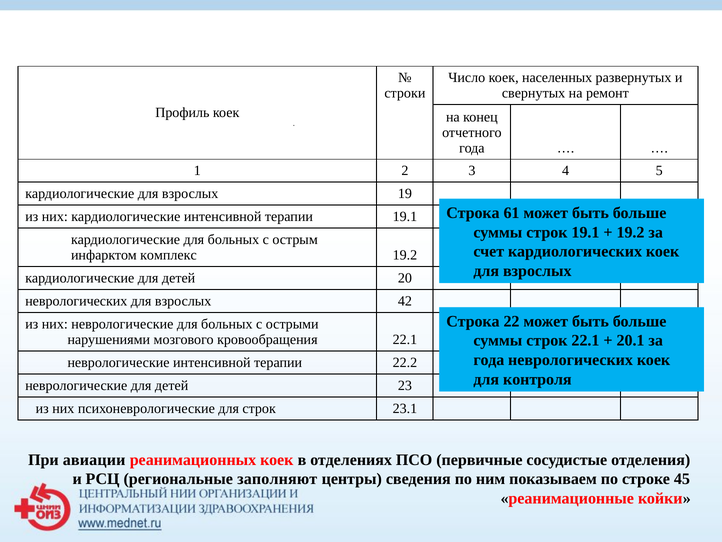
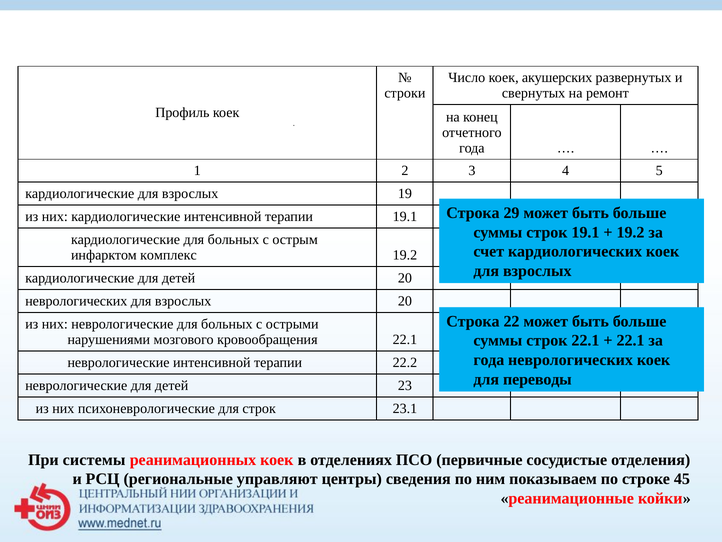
населенных: населенных -> акушерских
61: 61 -> 29
взрослых 42: 42 -> 20
20.1 at (631, 340): 20.1 -> 22.1
контроля: контроля -> переводы
авиации: авиации -> системы
заполняют: заполняют -> управляют
